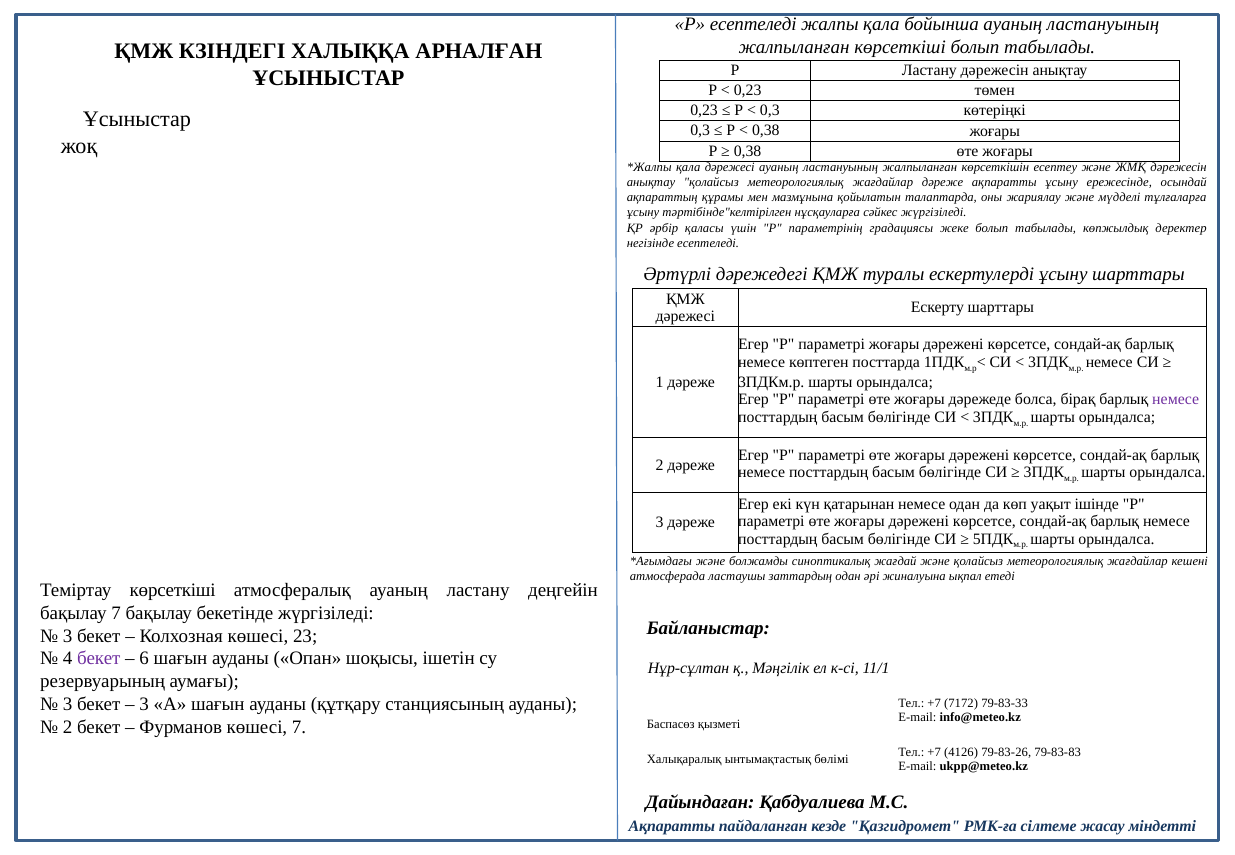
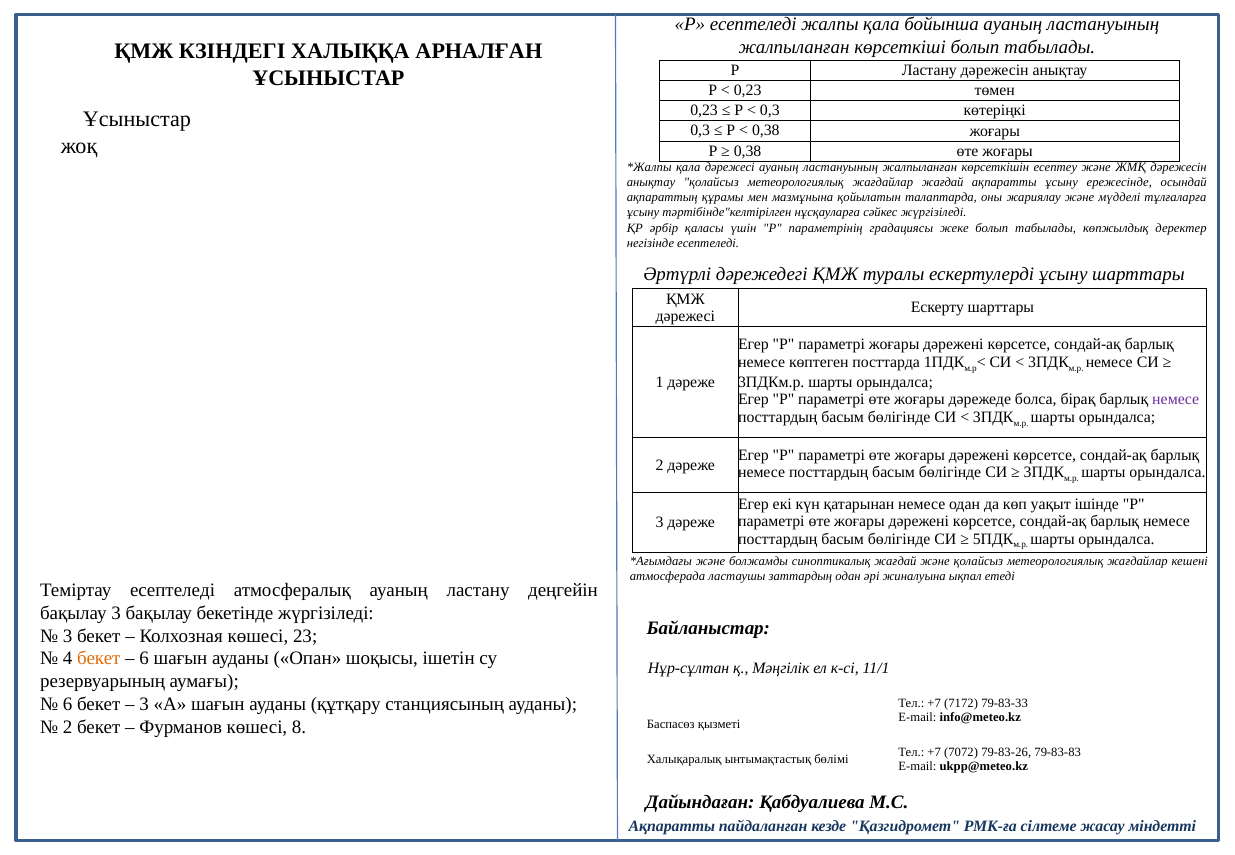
жағдайлар дәреже: дәреже -> жағдай
Теміртау көрсеткіші: көрсеткіші -> есептеледі
бақылау 7: 7 -> 3
бекет at (99, 659) colour: purple -> orange
3 at (68, 704): 3 -> 6
көшесі 7: 7 -> 8
4126: 4126 -> 7072
